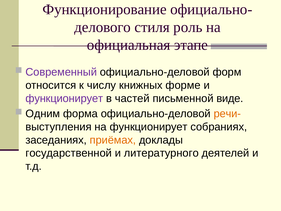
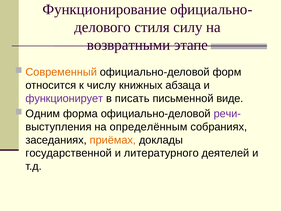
роль: роль -> силу
официальная: официальная -> возвратными
Современный colour: purple -> orange
форме: форме -> абзаца
частей: частей -> писать
речи- colour: orange -> purple
на функционирует: функционирует -> определённым
